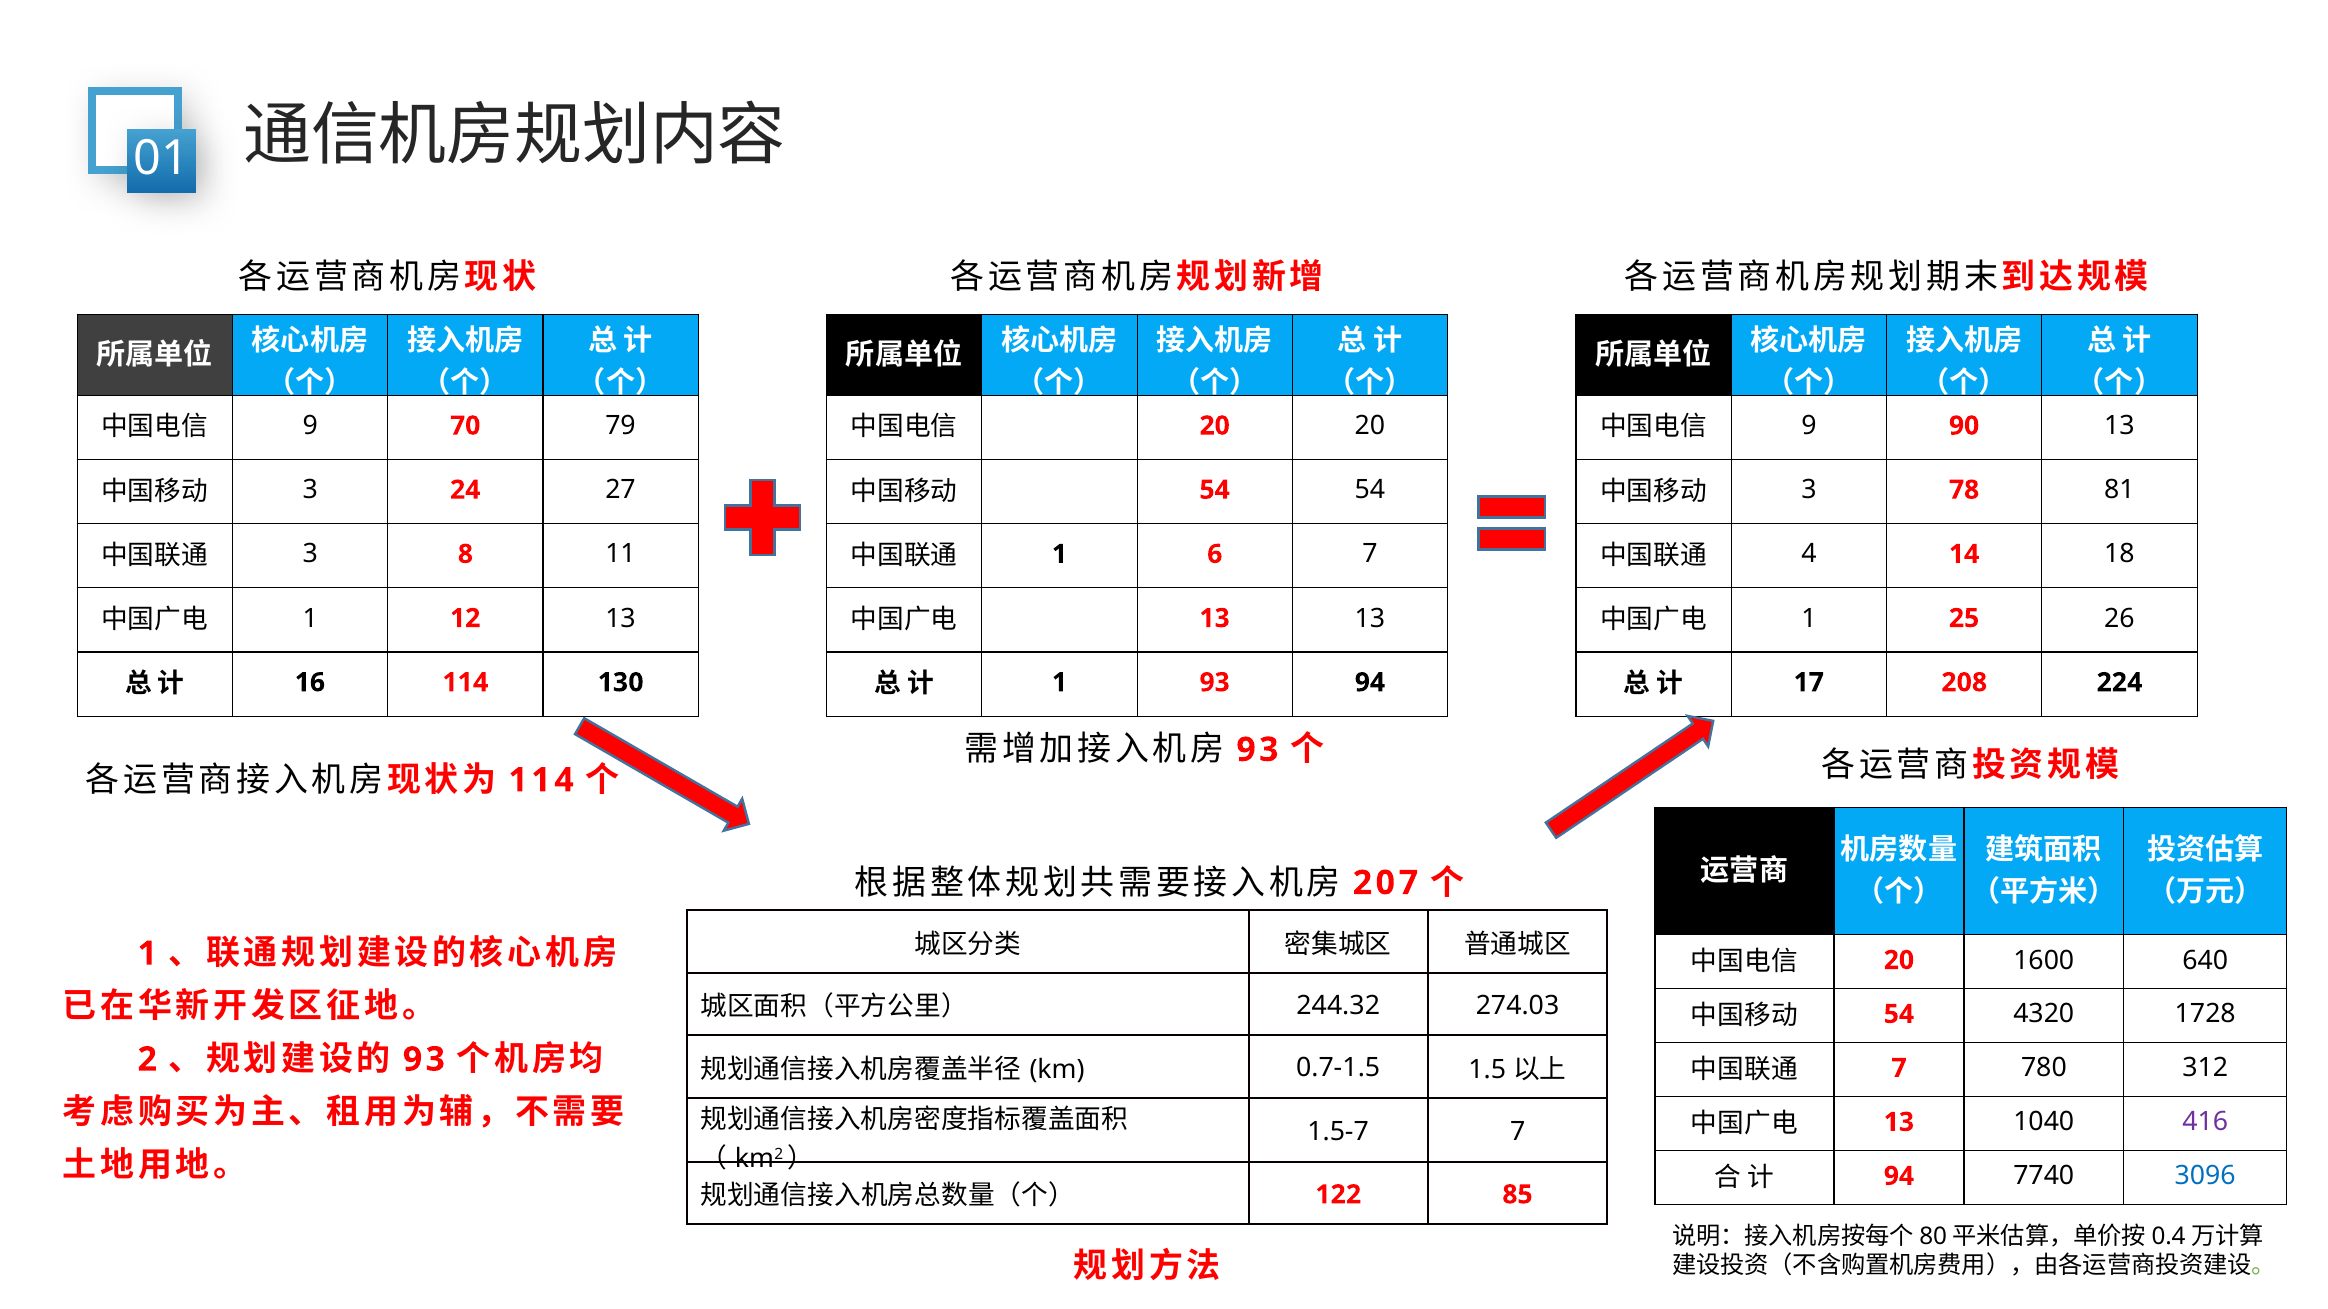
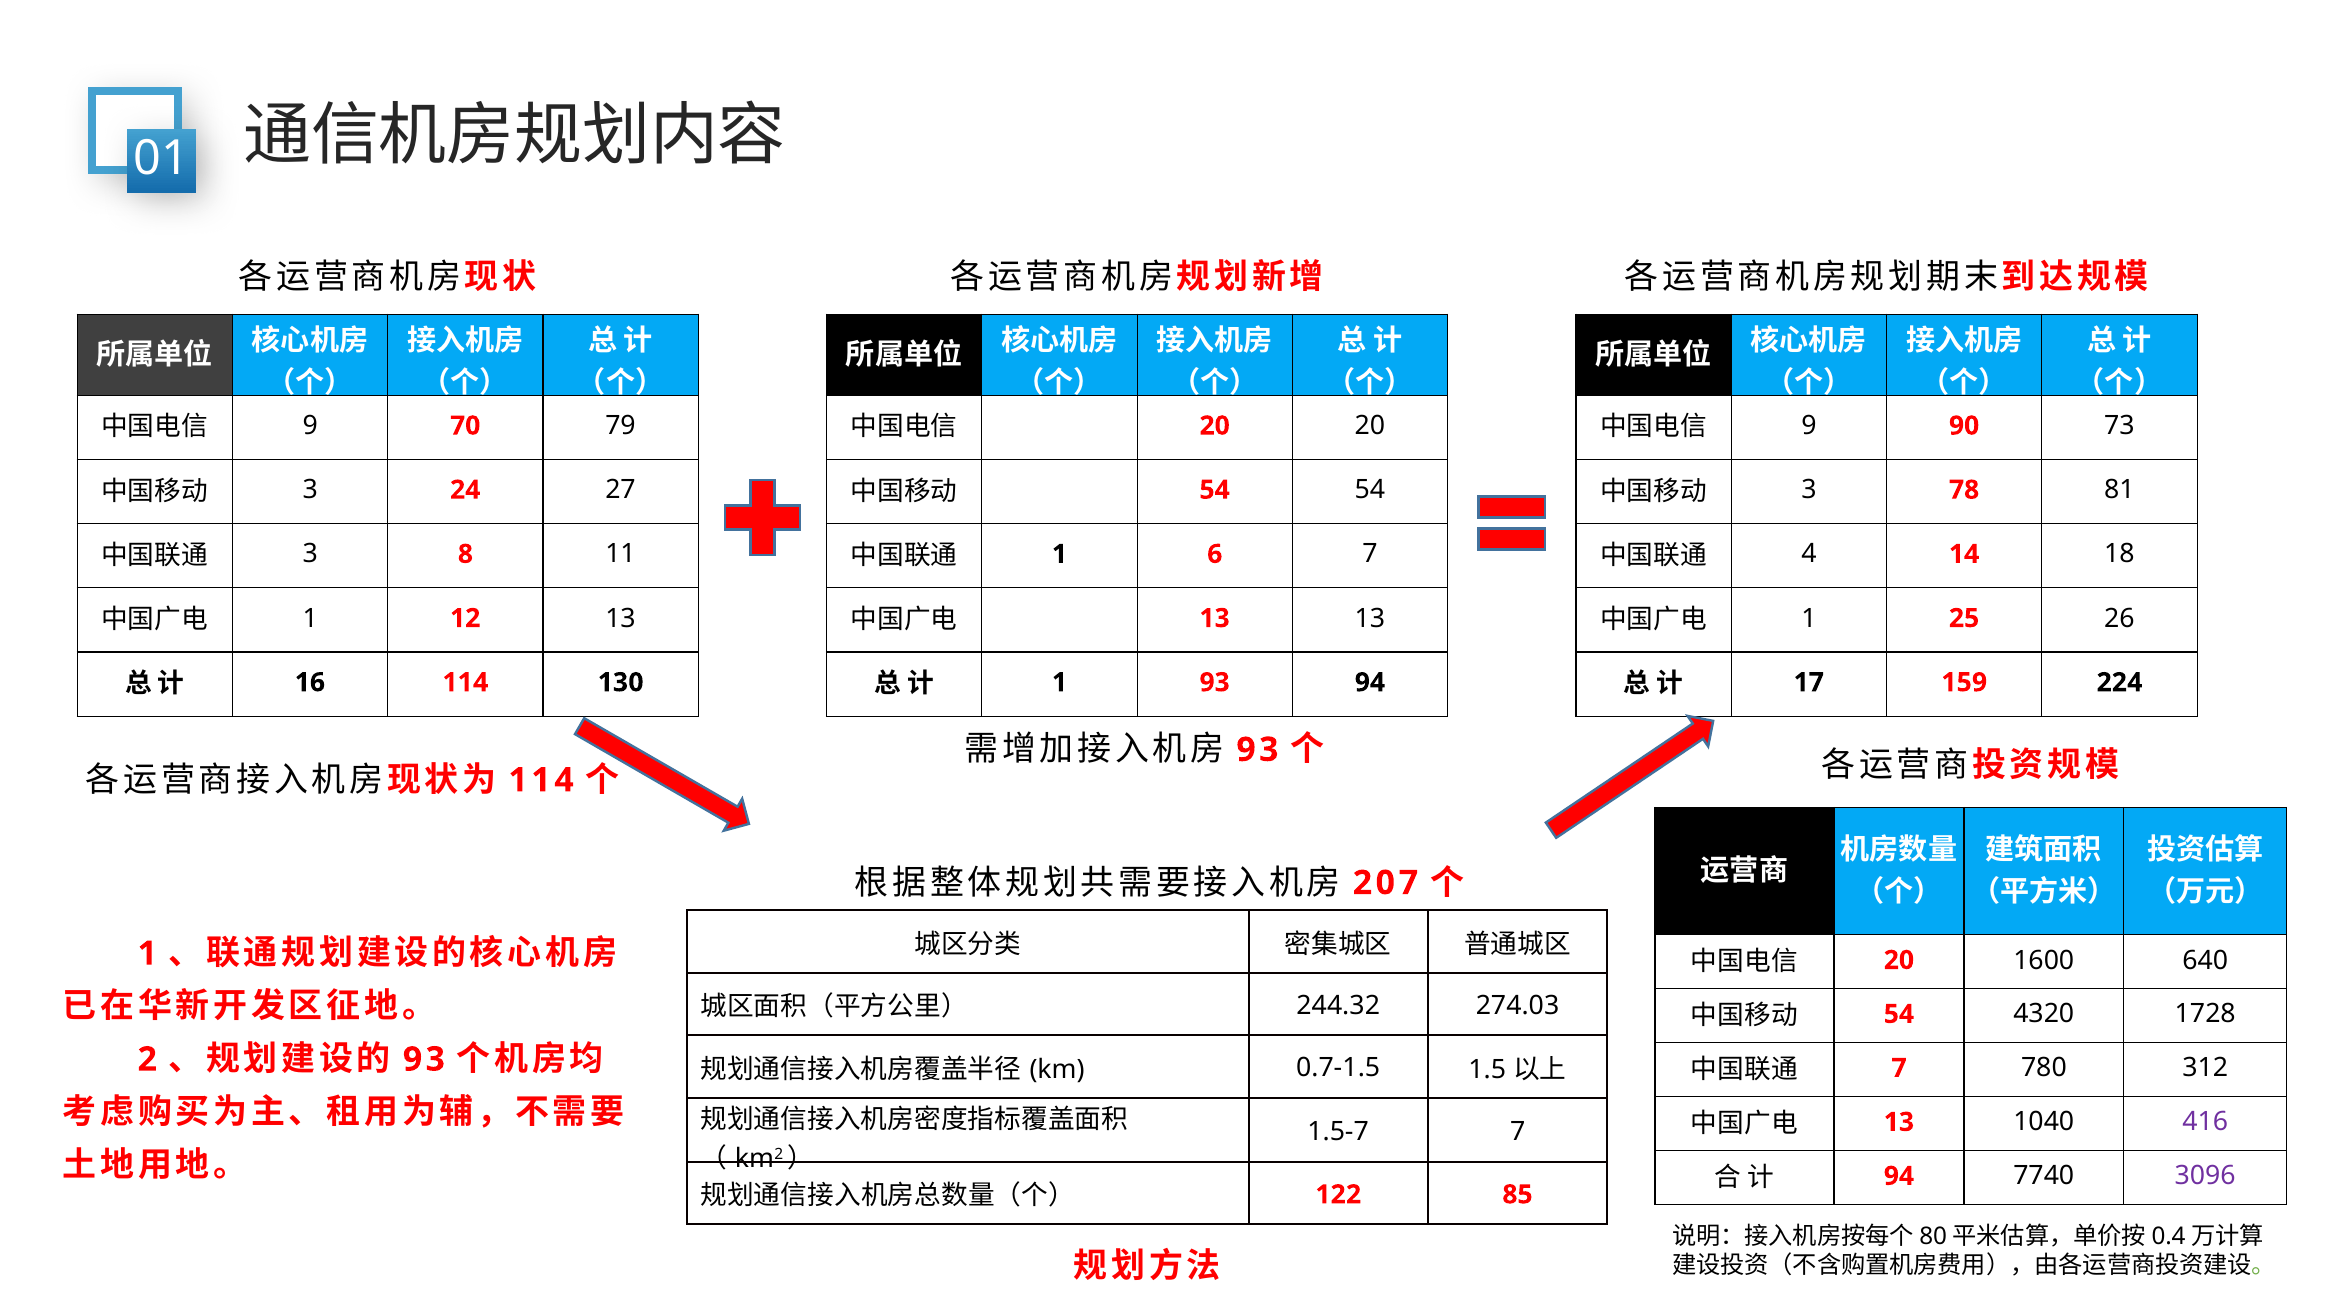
90 13: 13 -> 73
208: 208 -> 159
3096 colour: blue -> purple
